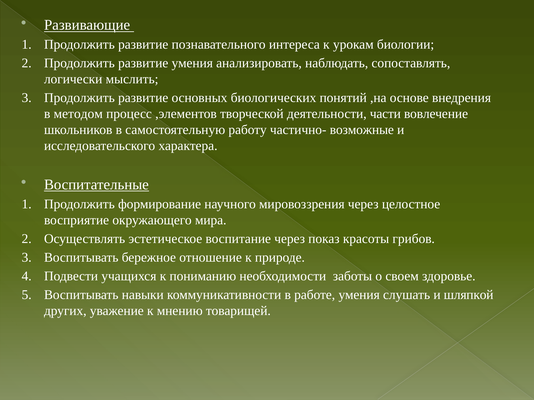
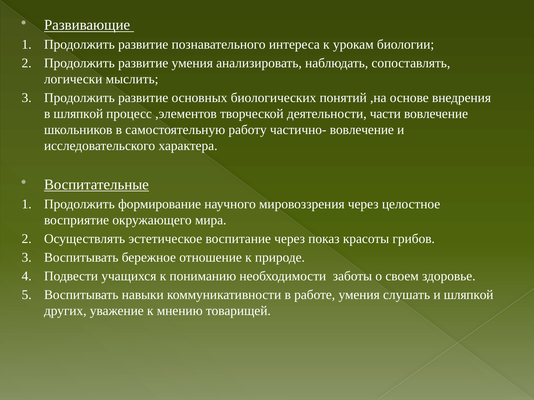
в методом: методом -> шляпкой
частично- возможные: возможные -> вовлечение
